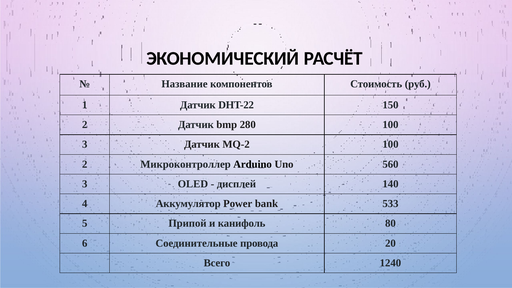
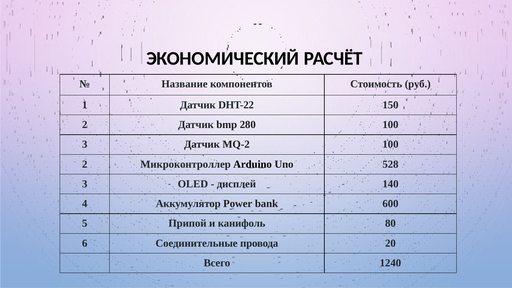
560: 560 -> 528
533: 533 -> 600
